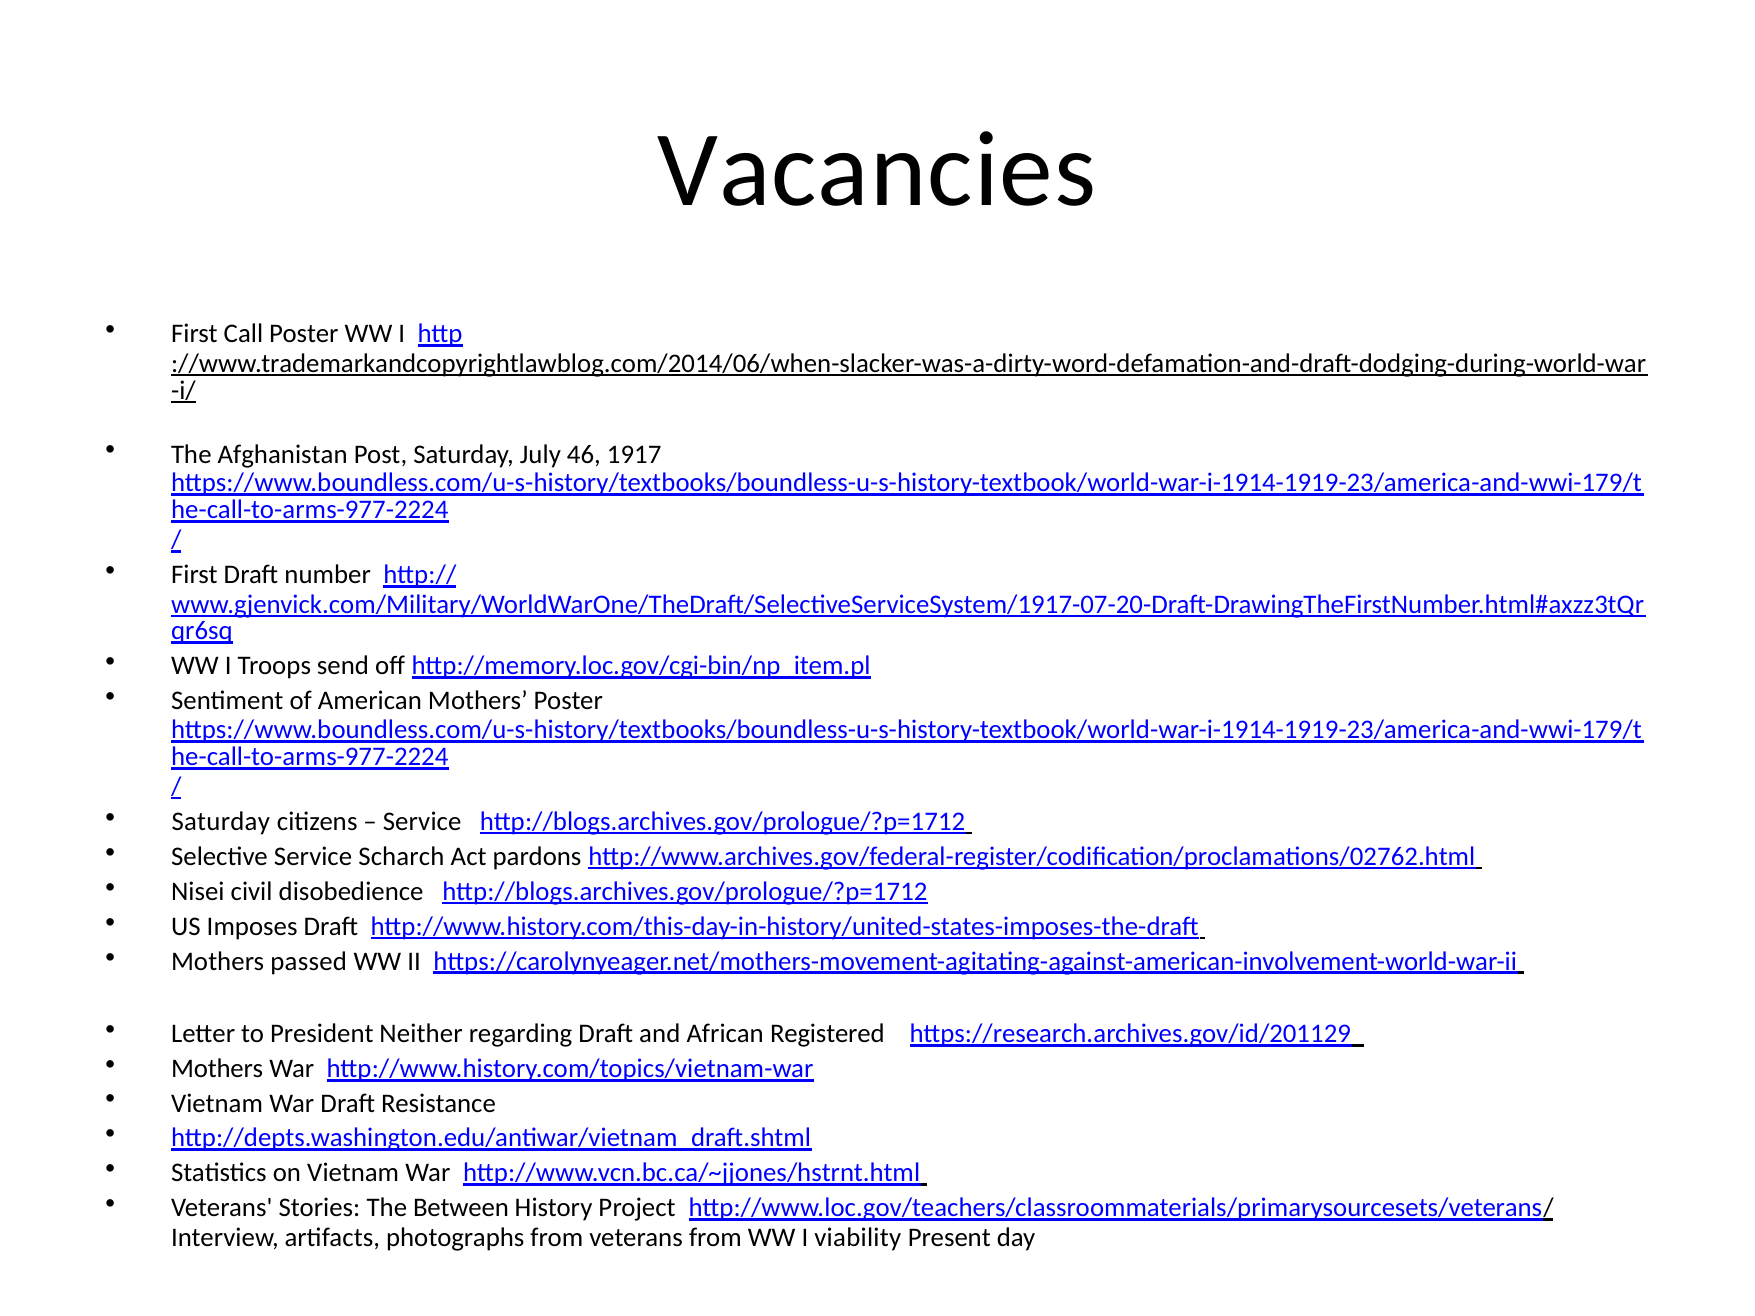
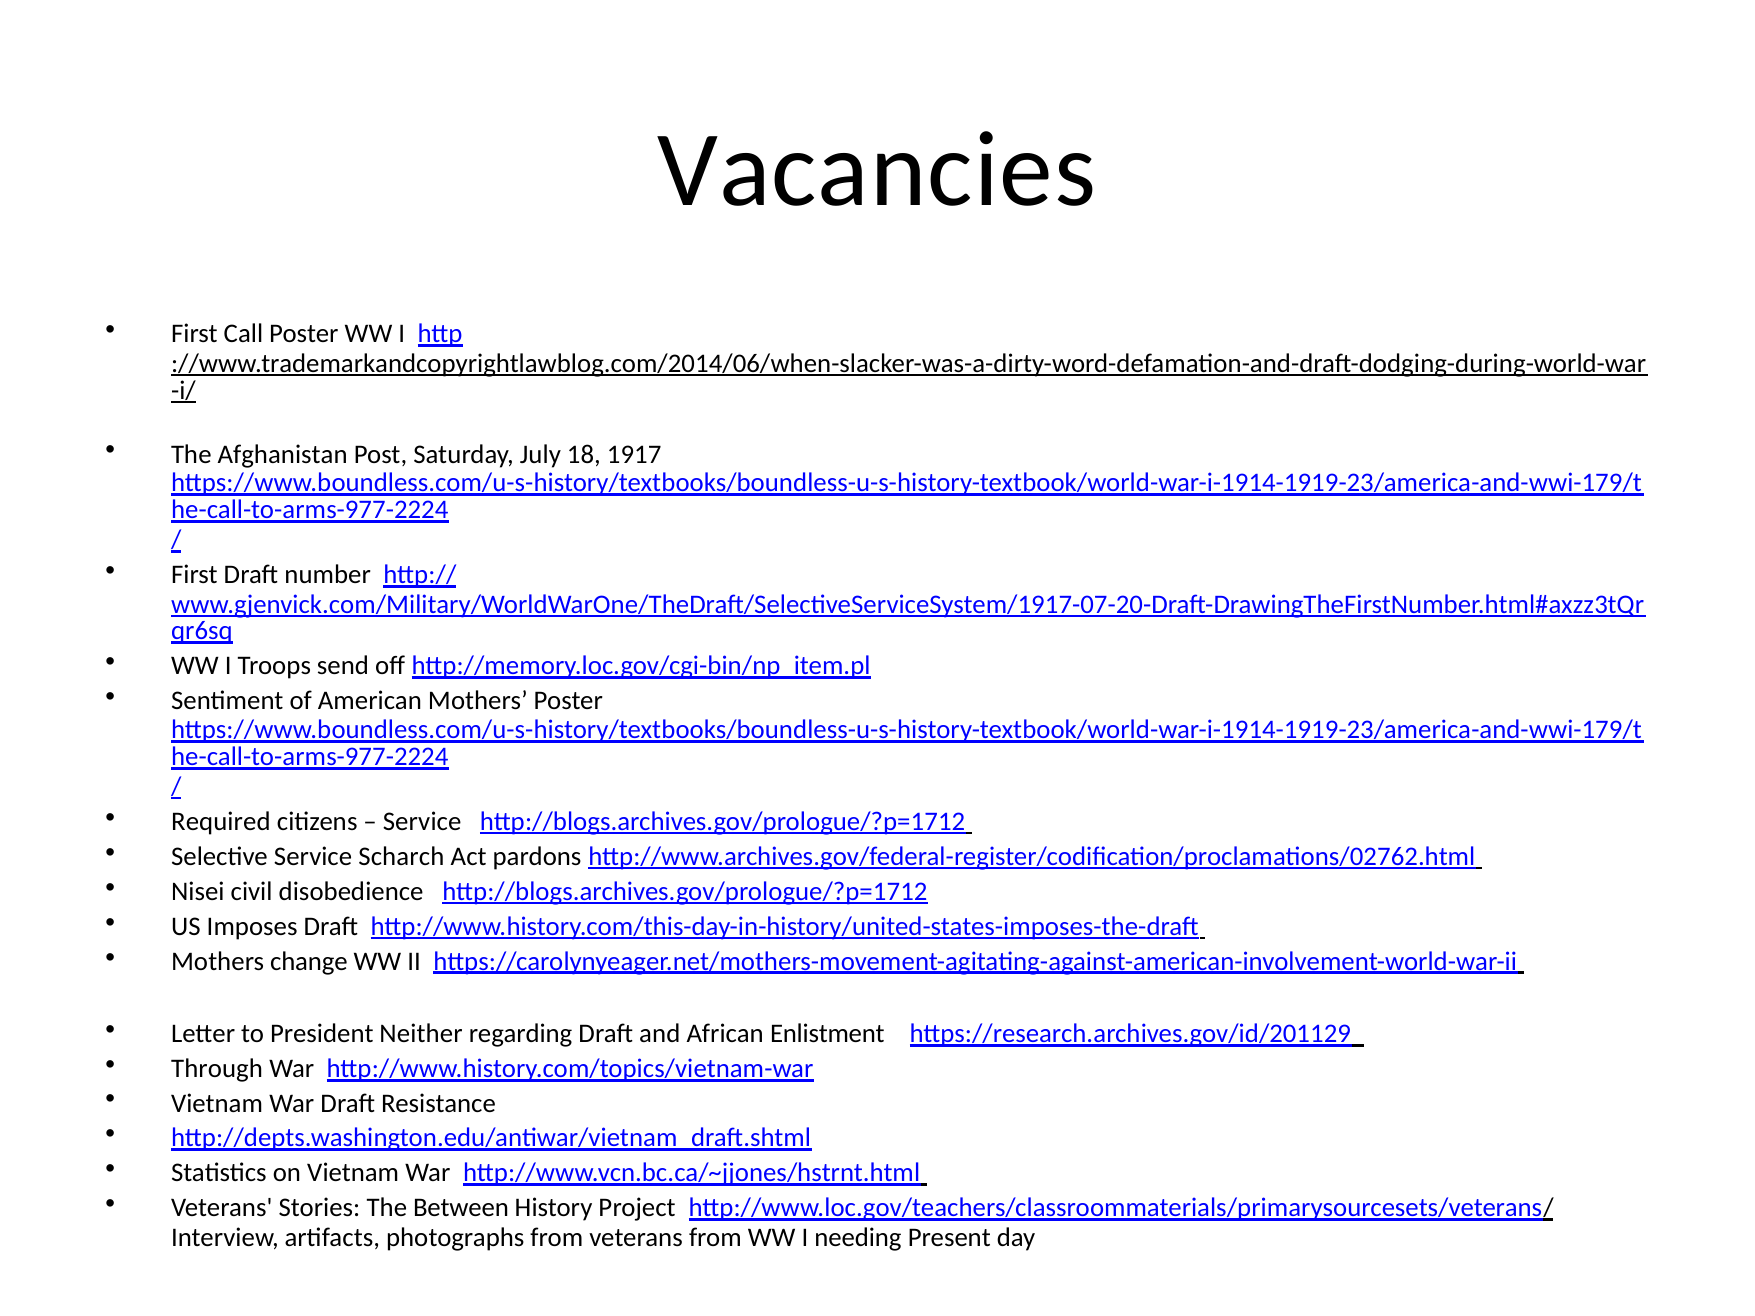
46: 46 -> 18
Saturday at (221, 822): Saturday -> Required
passed: passed -> change
Registered: Registered -> Enlistment
Mothers at (217, 1069): Mothers -> Through
viability: viability -> needing
